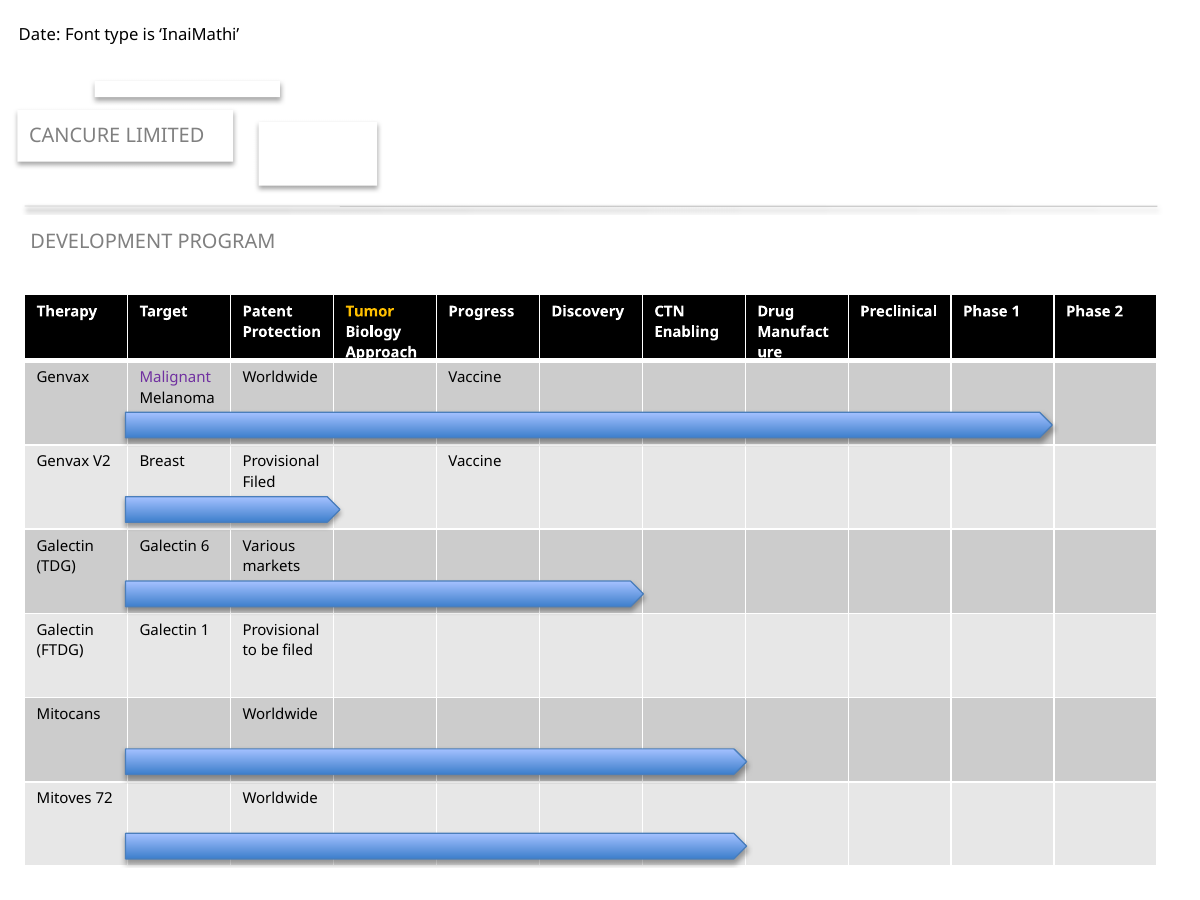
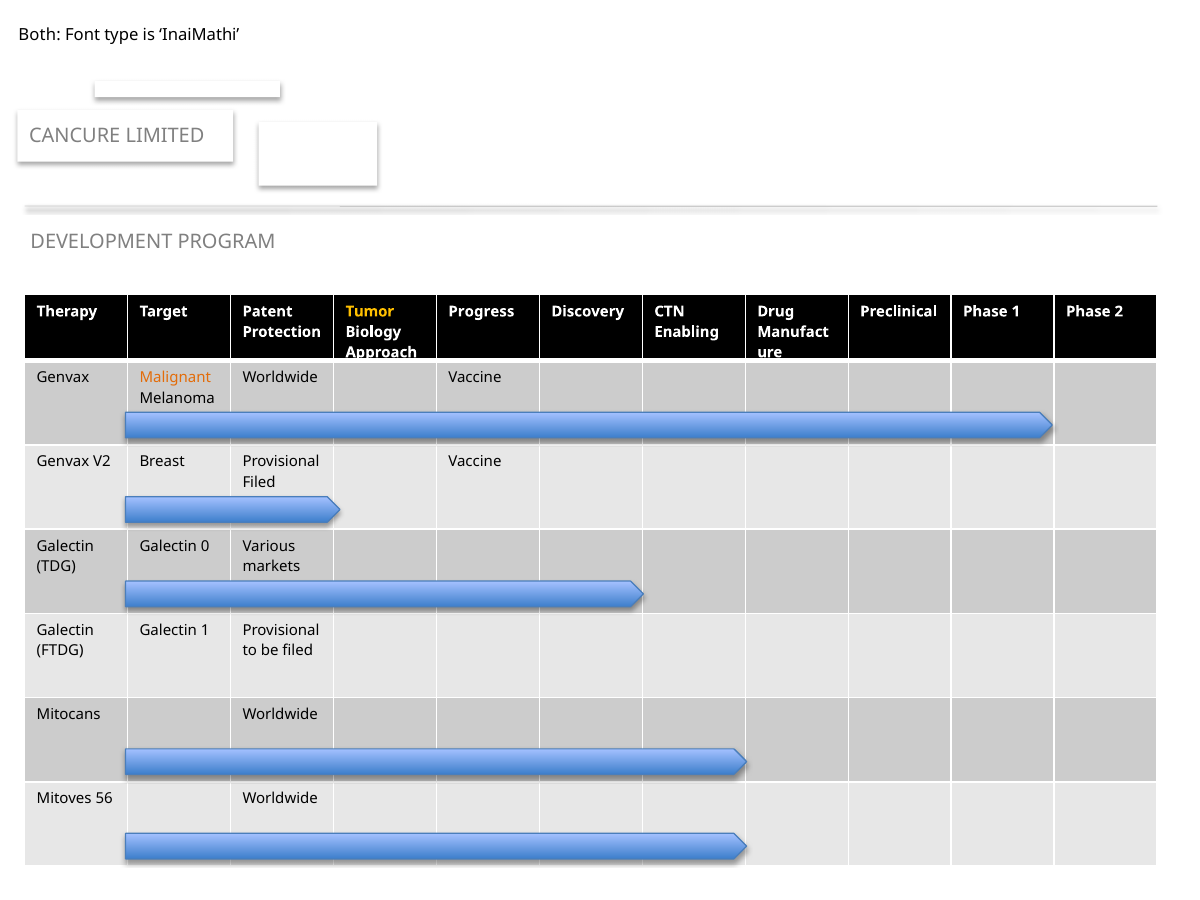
Date: Date -> Both
Malignant colour: purple -> orange
6: 6 -> 0
72: 72 -> 56
